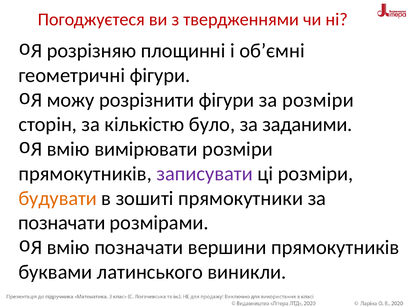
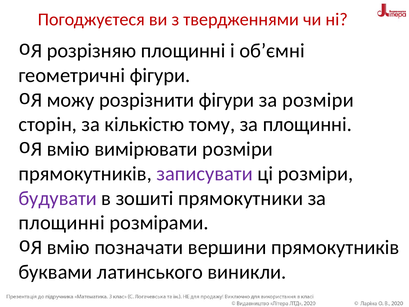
було: було -> тому
заданими at (307, 124): заданими -> площинні
будувати colour: orange -> purple
позначати at (62, 223): позначати -> площинні
